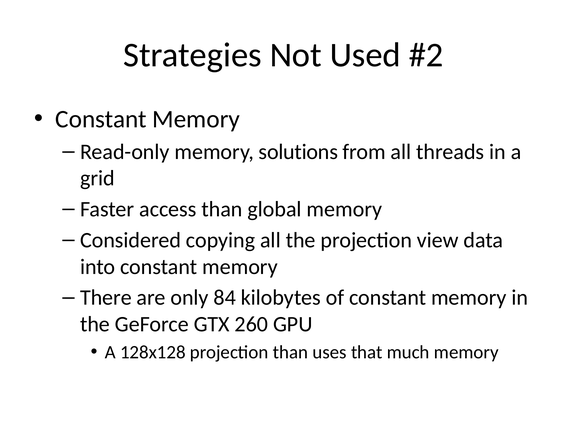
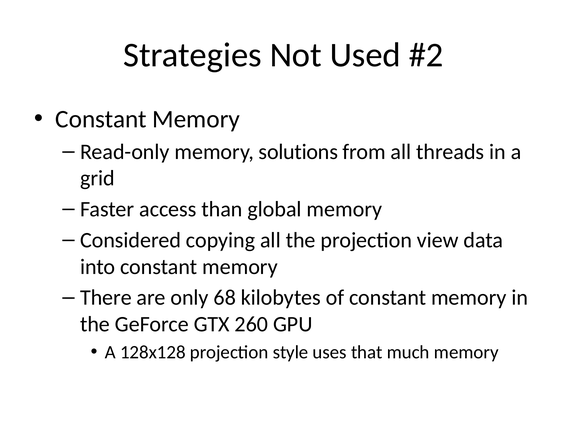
84: 84 -> 68
projection than: than -> style
